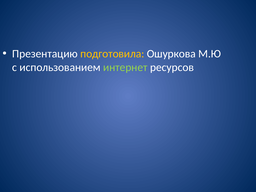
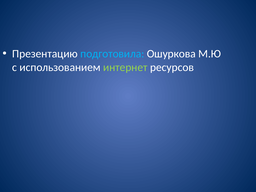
подготовила colour: yellow -> light blue
